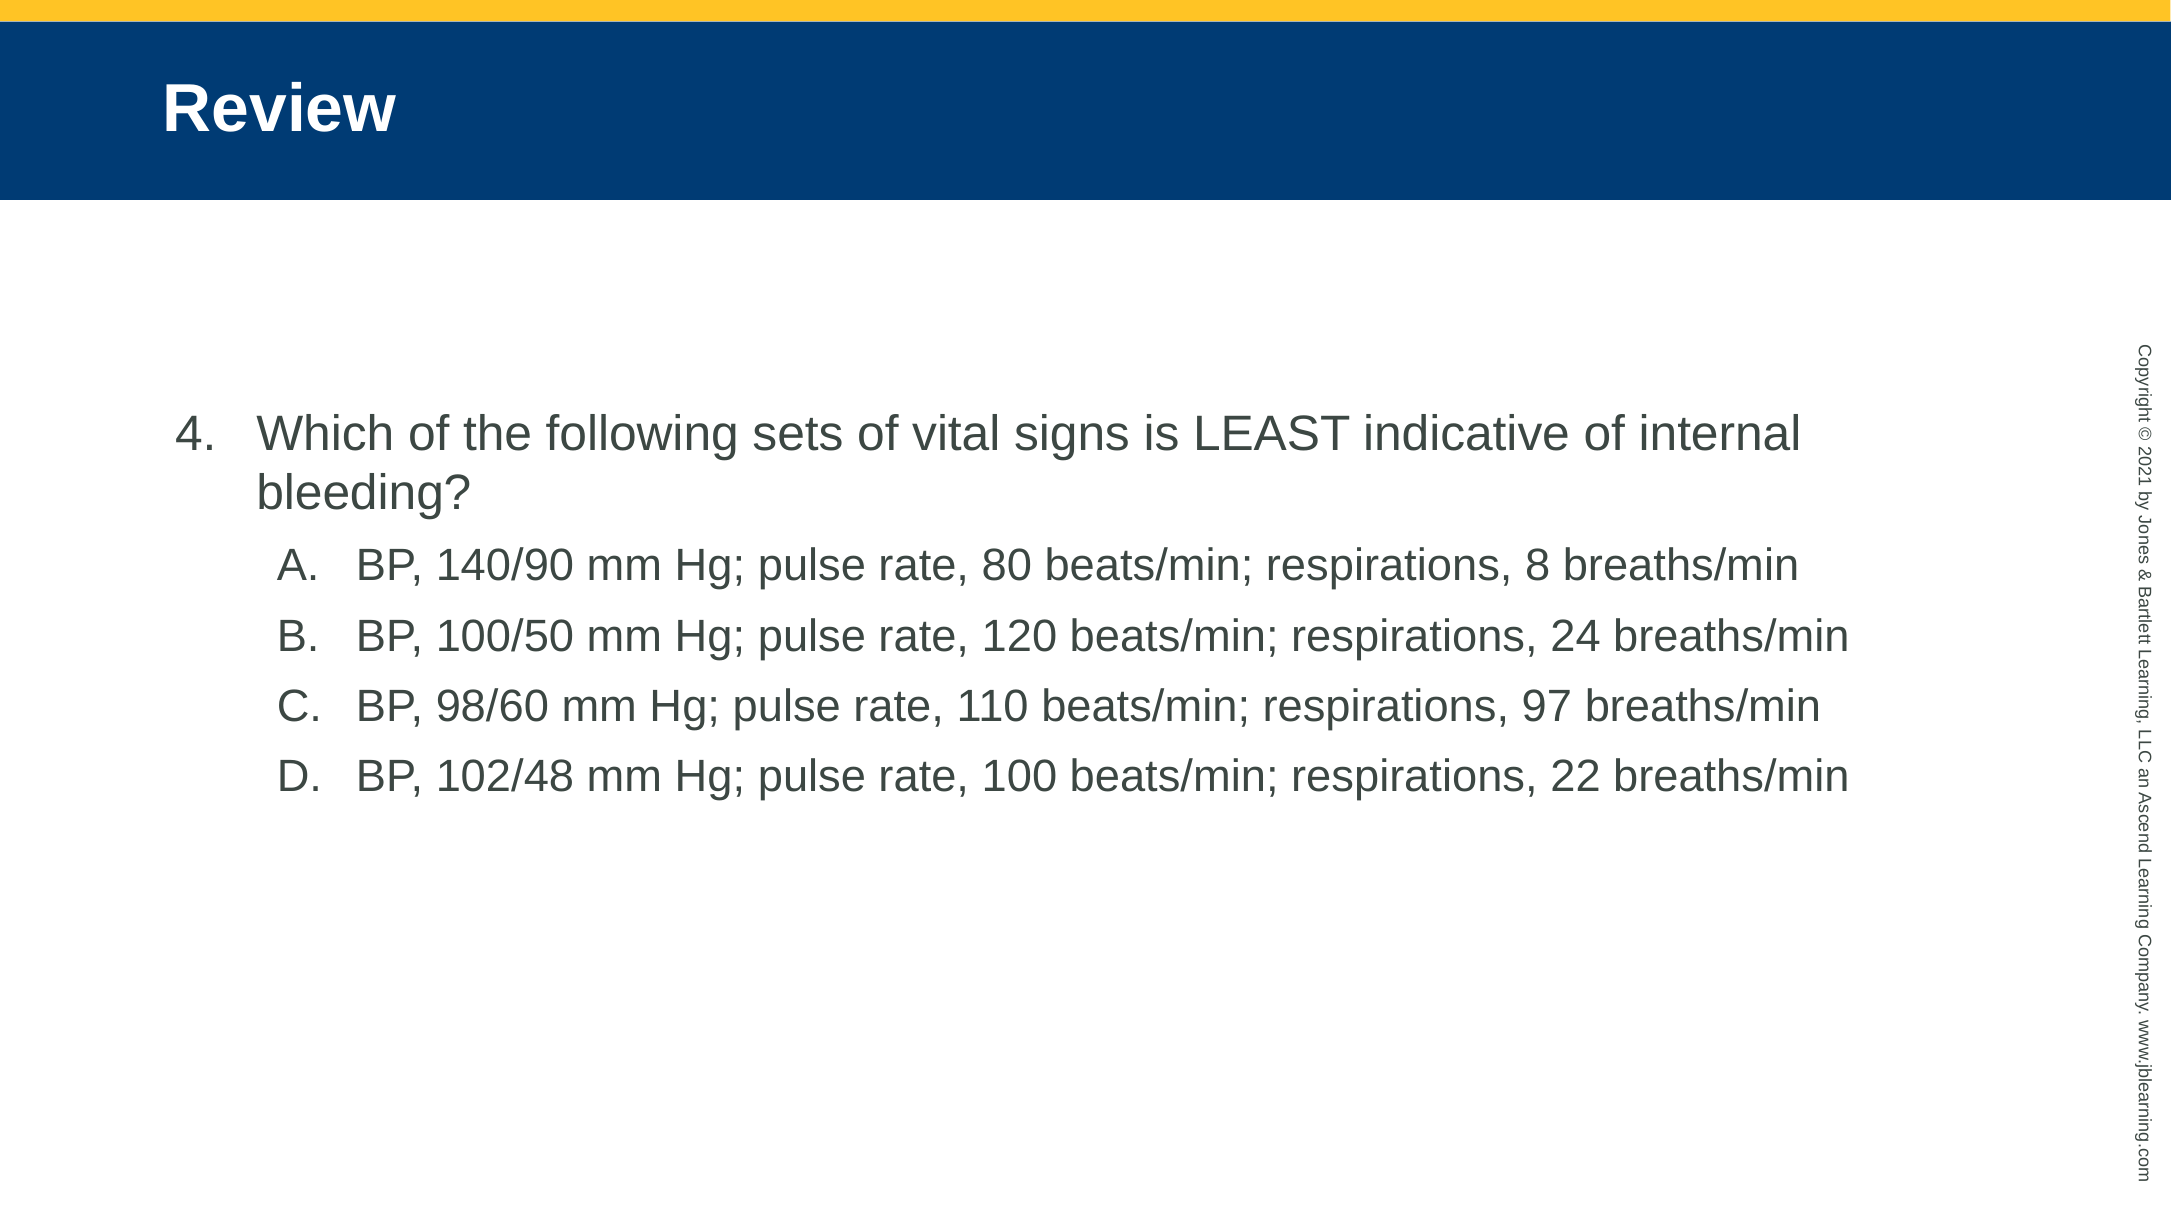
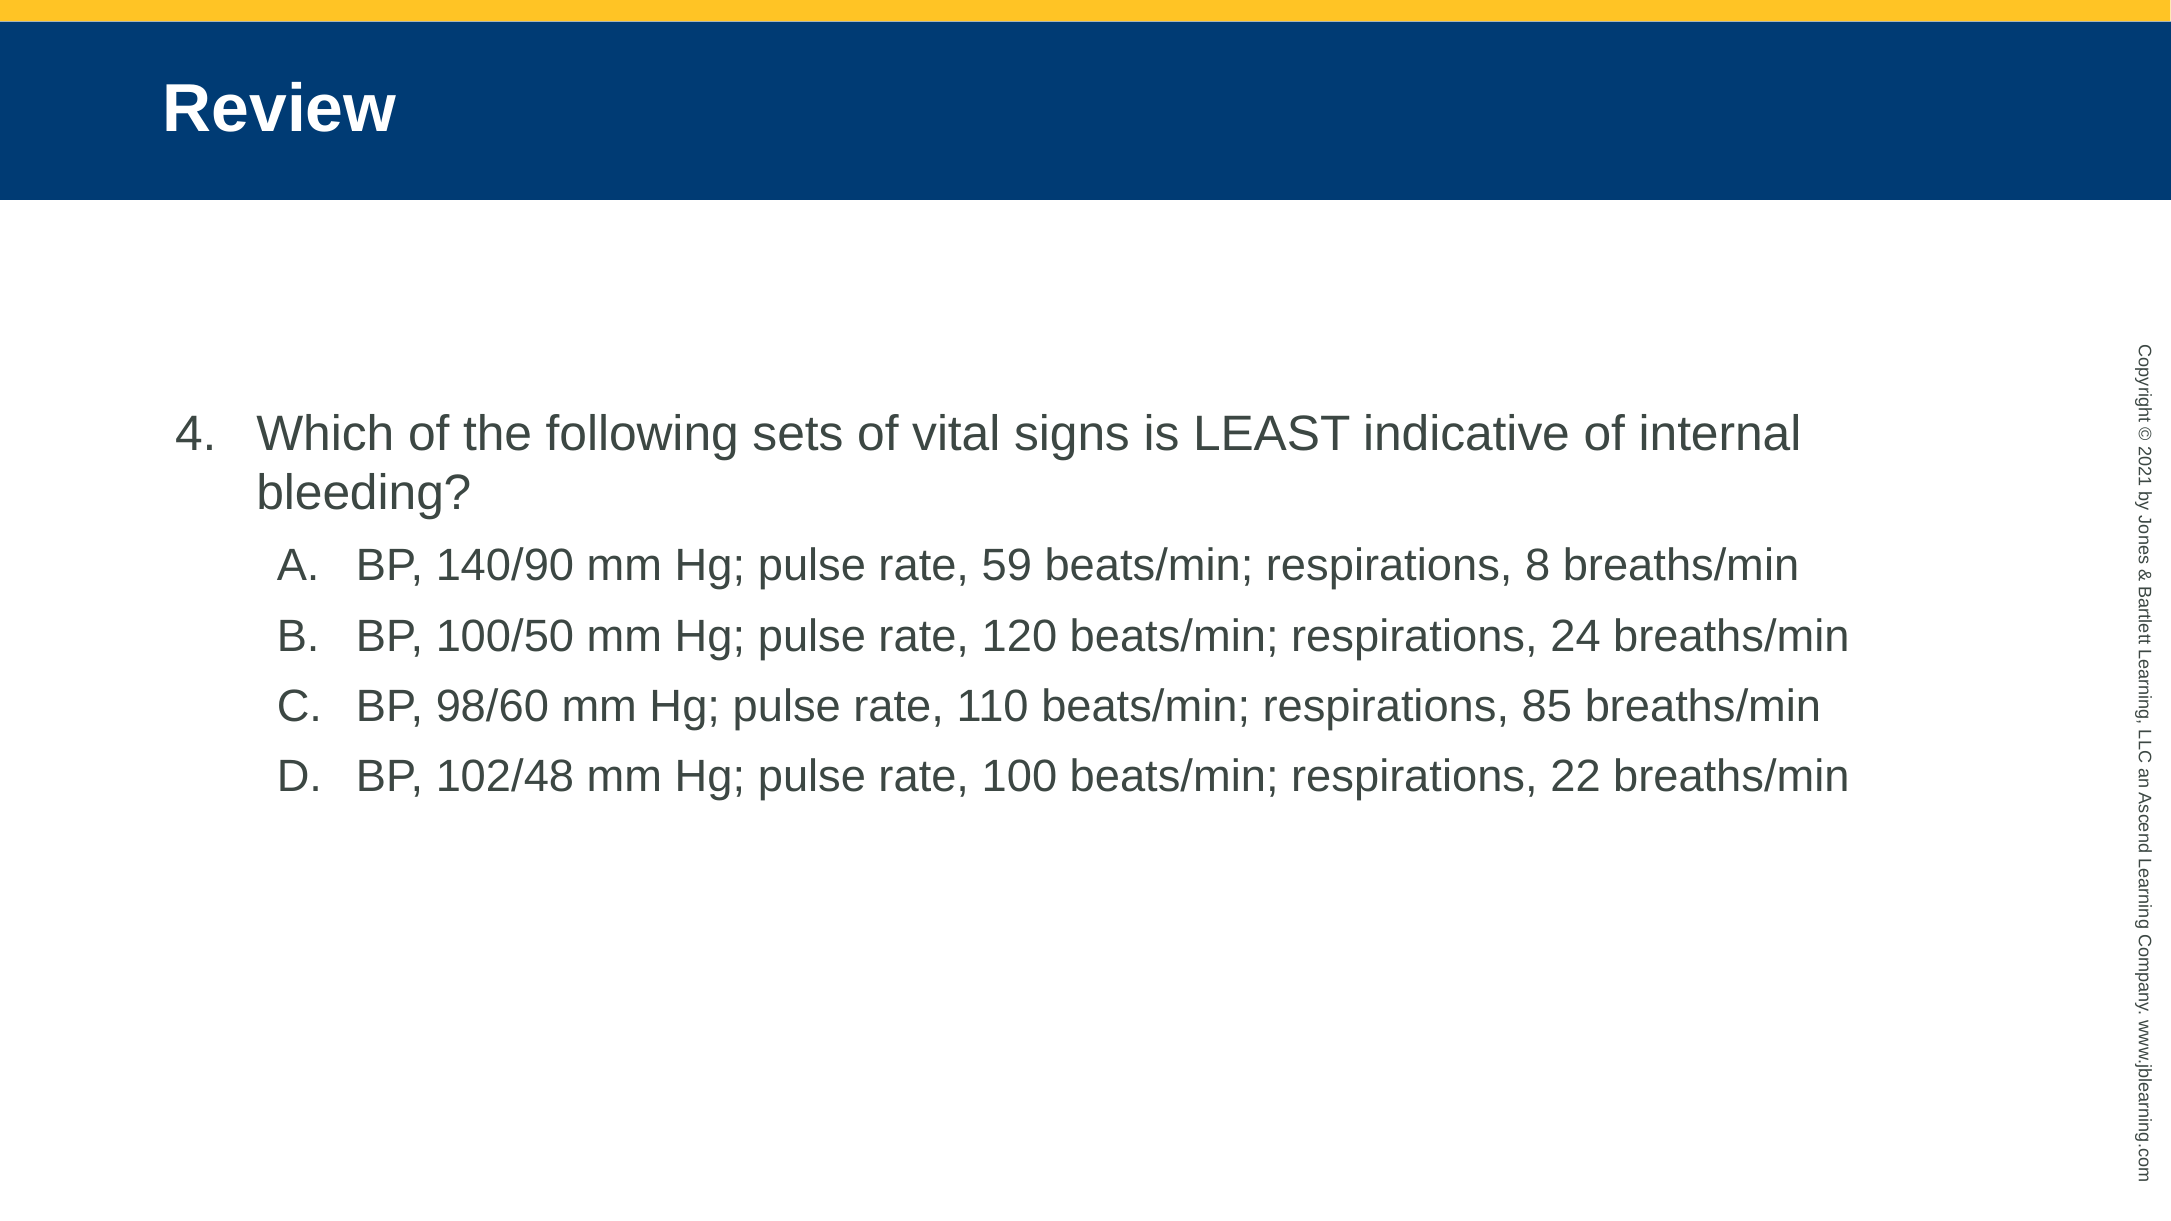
80: 80 -> 59
97: 97 -> 85
